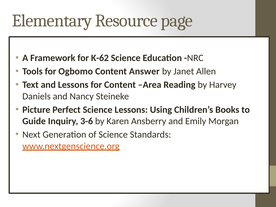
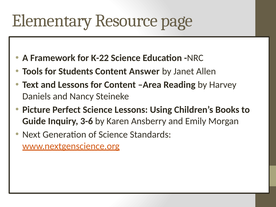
K-62: K-62 -> K-22
Ogbomo: Ogbomo -> Students
